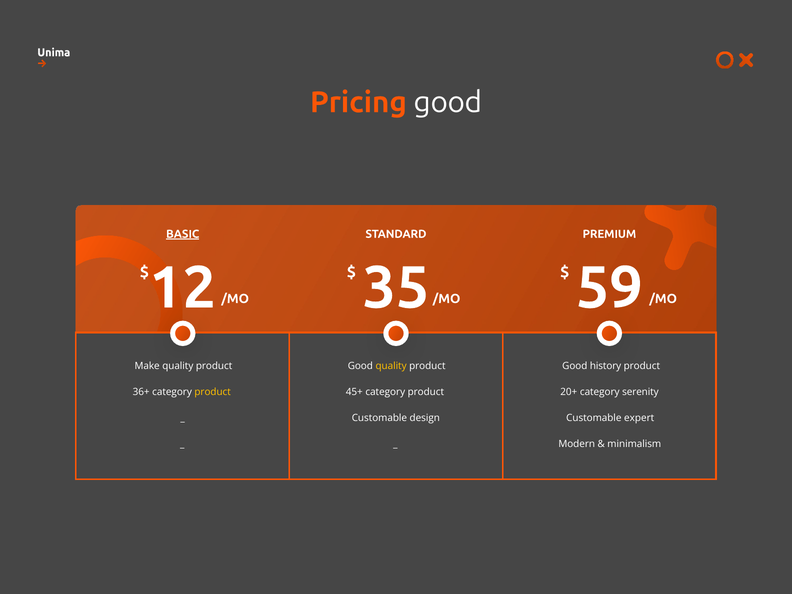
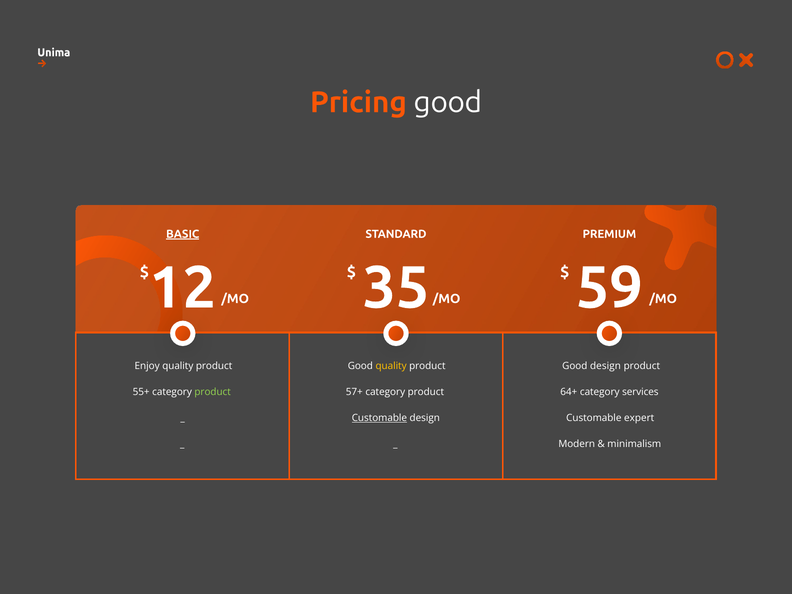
Make: Make -> Enjoy
Good history: history -> design
36+: 36+ -> 55+
product at (213, 392) colour: yellow -> light green
45+: 45+ -> 57+
20+: 20+ -> 64+
serenity: serenity -> services
Customable at (379, 418) underline: none -> present
